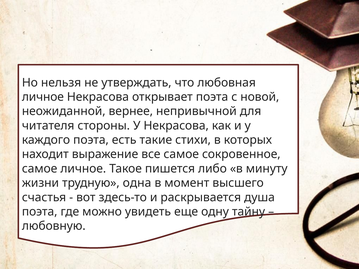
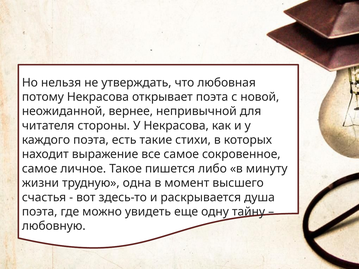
личное at (43, 97): личное -> потому
